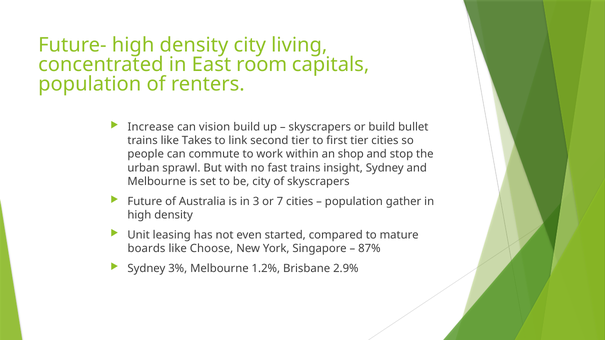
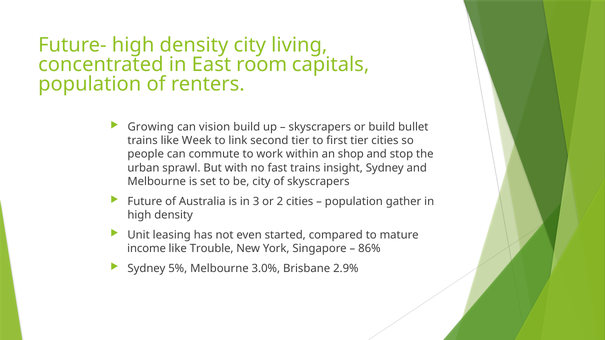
Increase: Increase -> Growing
Takes: Takes -> Week
7: 7 -> 2
boards: boards -> income
Choose: Choose -> Trouble
87%: 87% -> 86%
3%: 3% -> 5%
1.2%: 1.2% -> 3.0%
